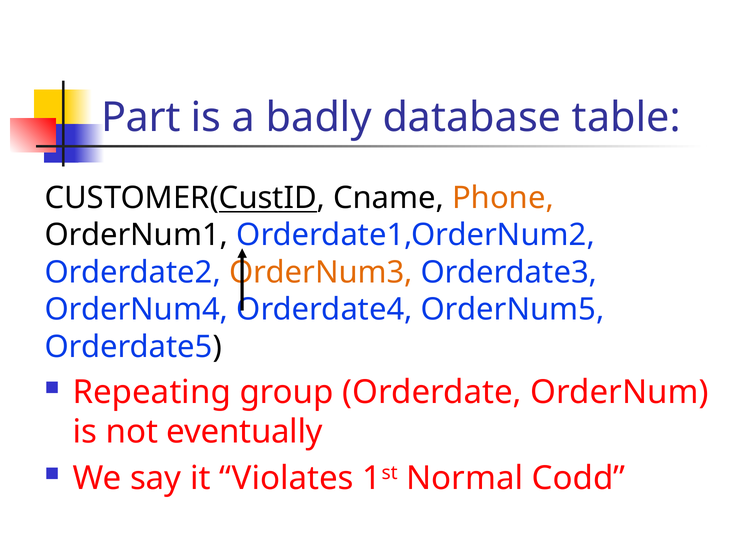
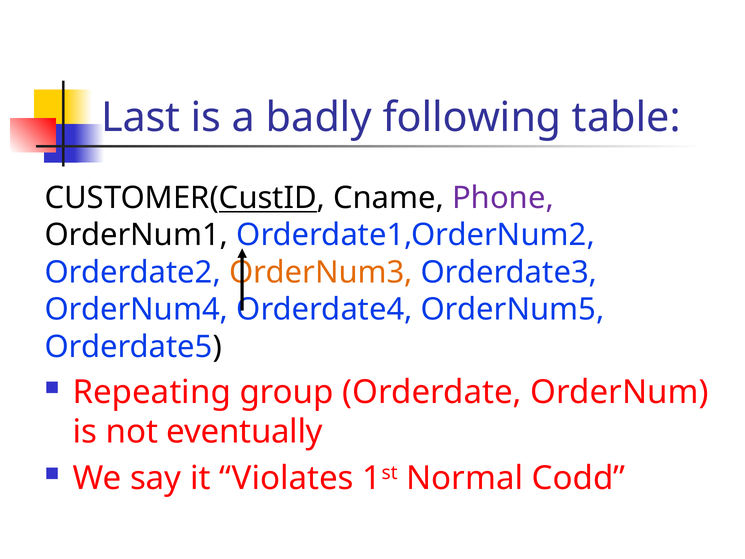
Part: Part -> Last
database: database -> following
Phone colour: orange -> purple
